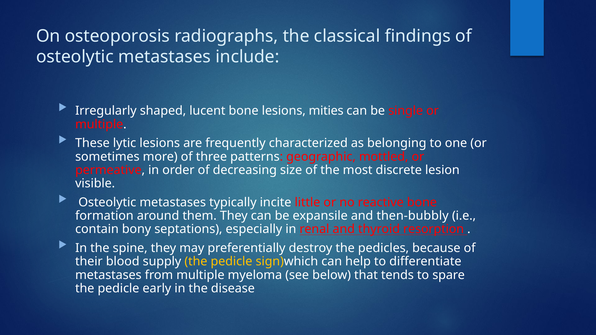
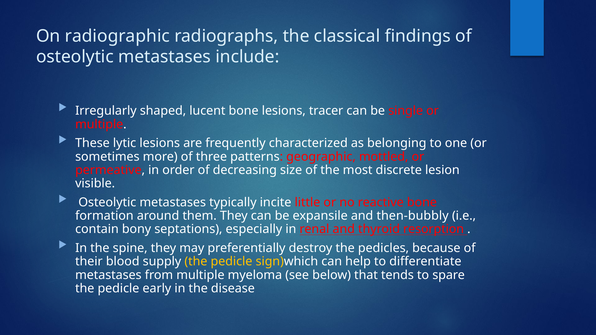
osteoporosis: osteoporosis -> radiographic
mities: mities -> tracer
